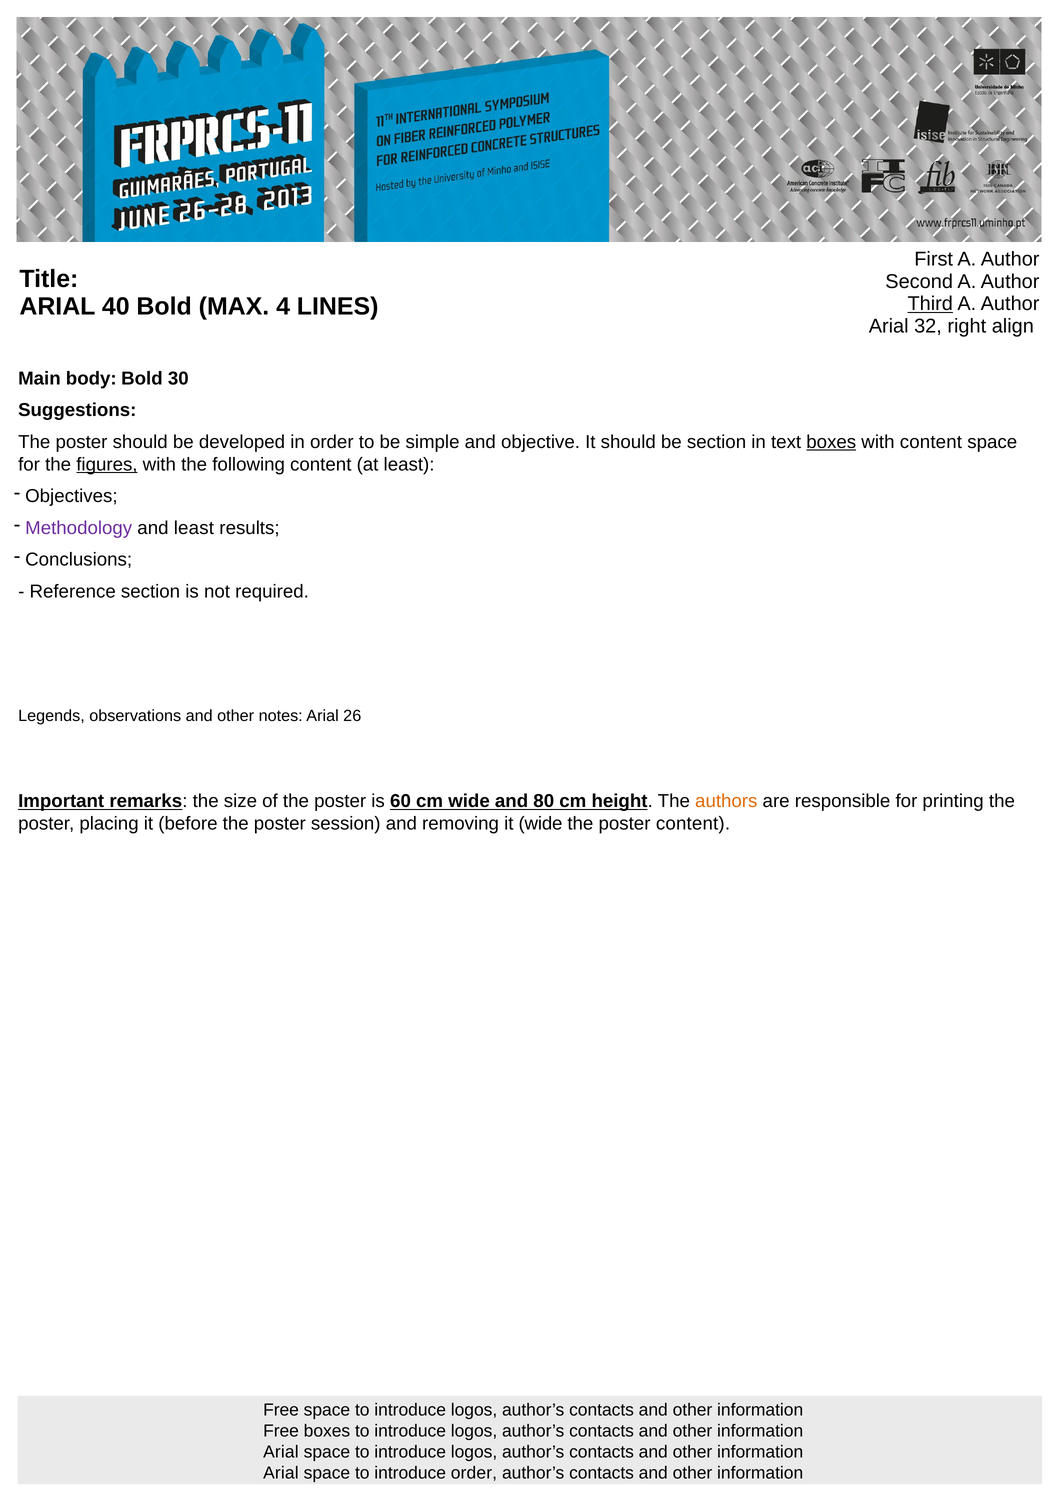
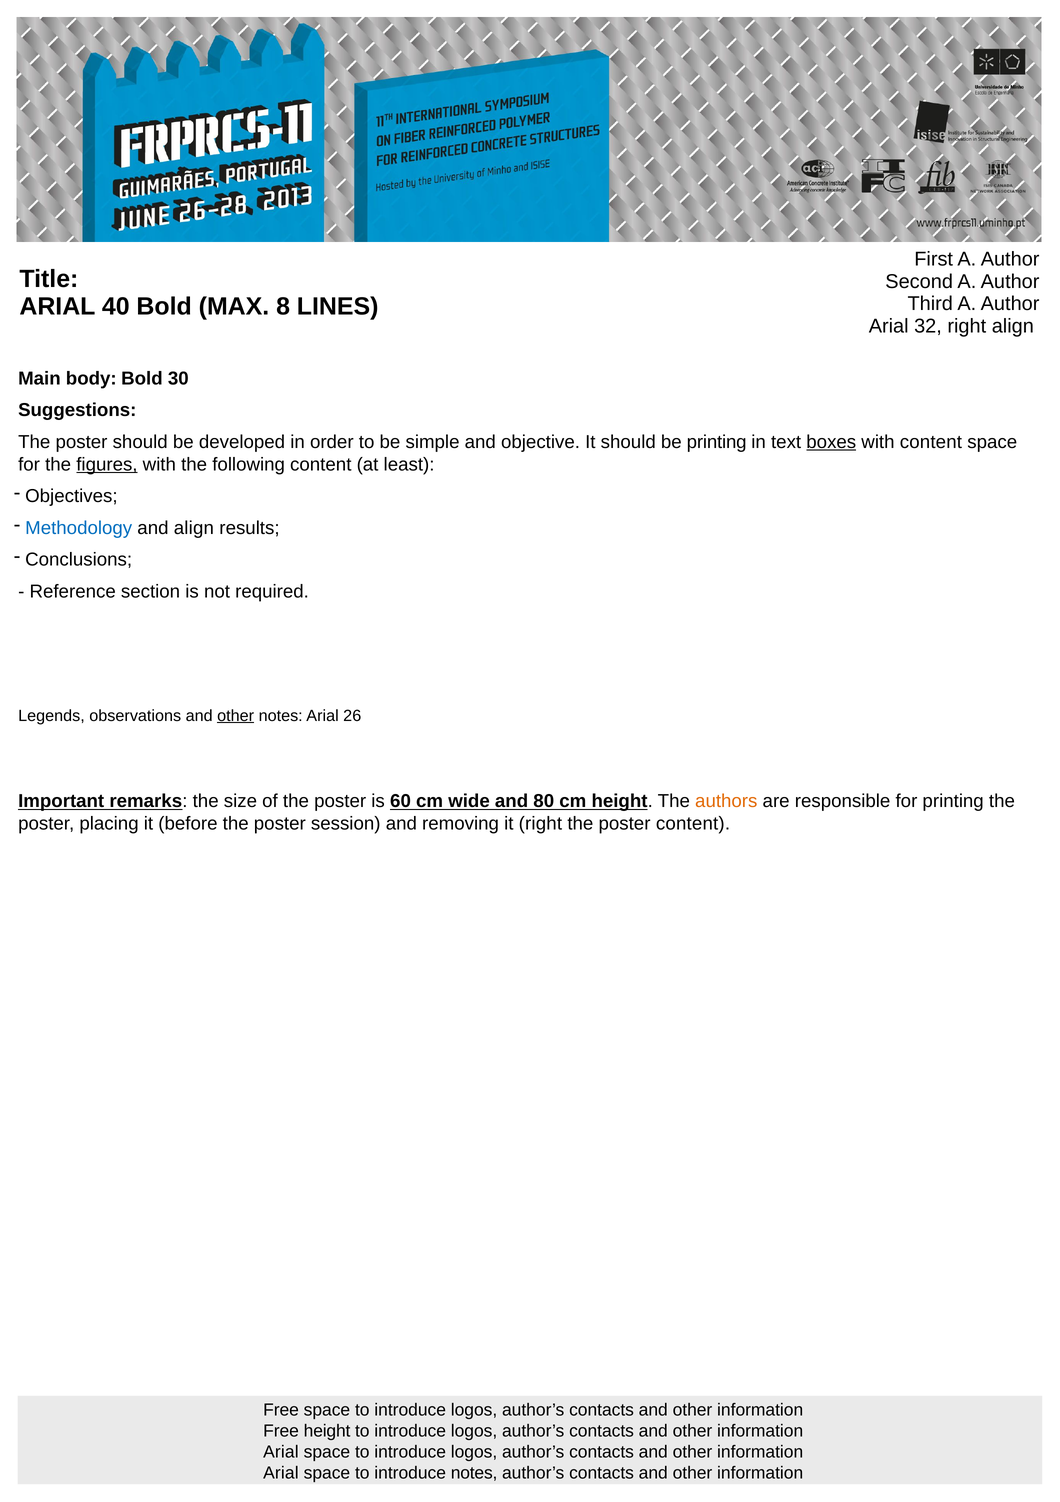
Third underline: present -> none
4: 4 -> 8
be section: section -> printing
Methodology colour: purple -> blue
and least: least -> align
other at (236, 716) underline: none -> present
it wide: wide -> right
Free boxes: boxes -> height
introduce order: order -> notes
